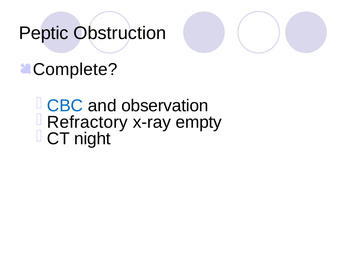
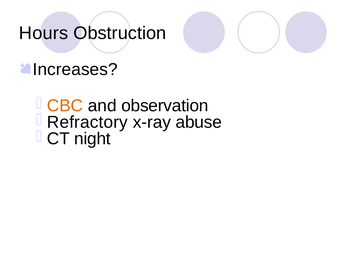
Peptic: Peptic -> Hours
Complete: Complete -> Increases
CBC colour: blue -> orange
empty: empty -> abuse
